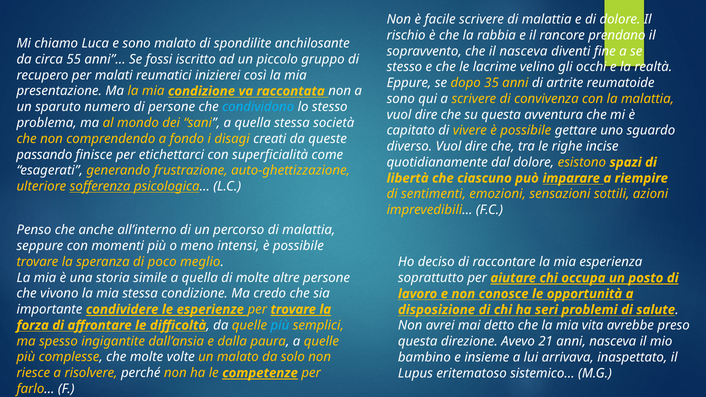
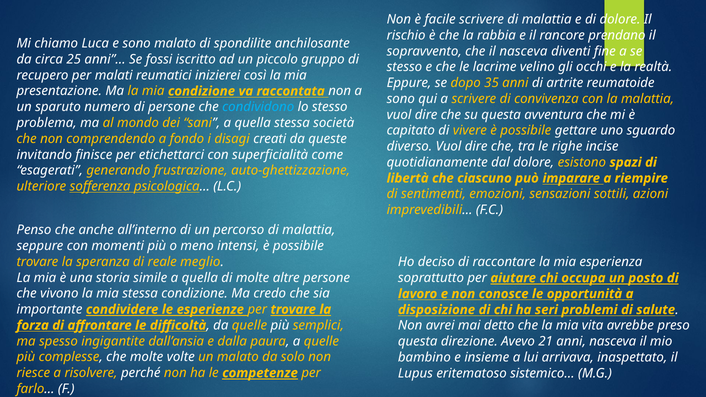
55: 55 -> 25
passando: passando -> invitando
poco: poco -> reale
più at (280, 325) colour: light blue -> white
